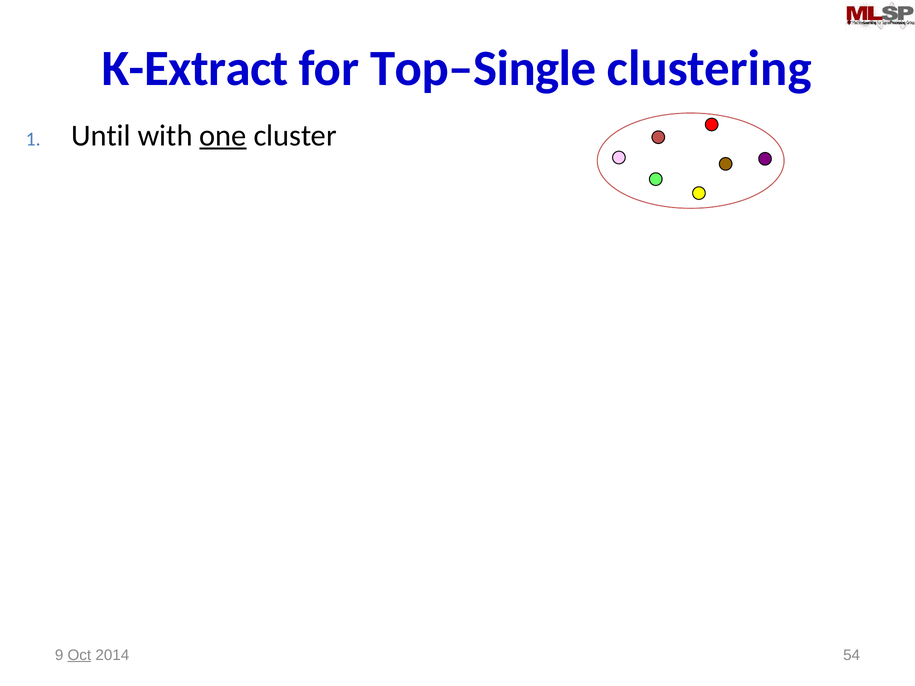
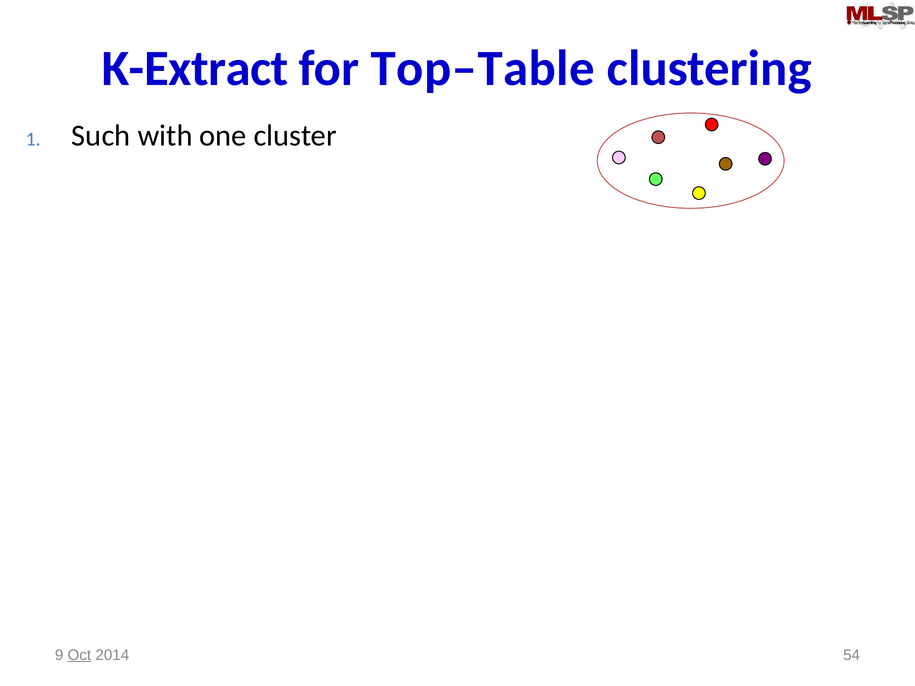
Top–Single: Top–Single -> Top–Table
Until at (101, 136): Until -> Such
one underline: present -> none
